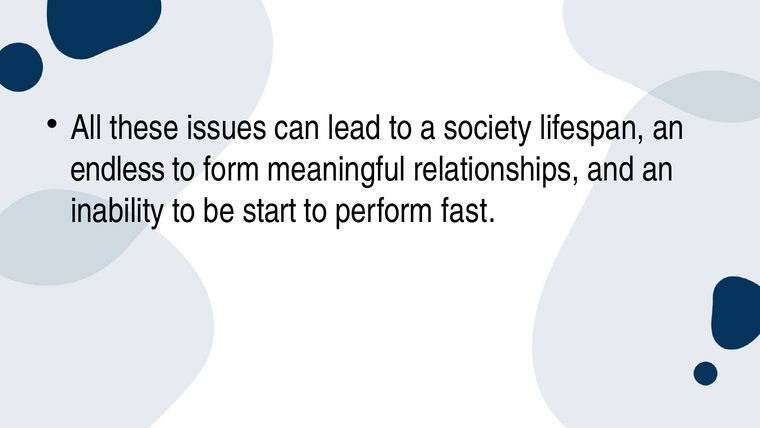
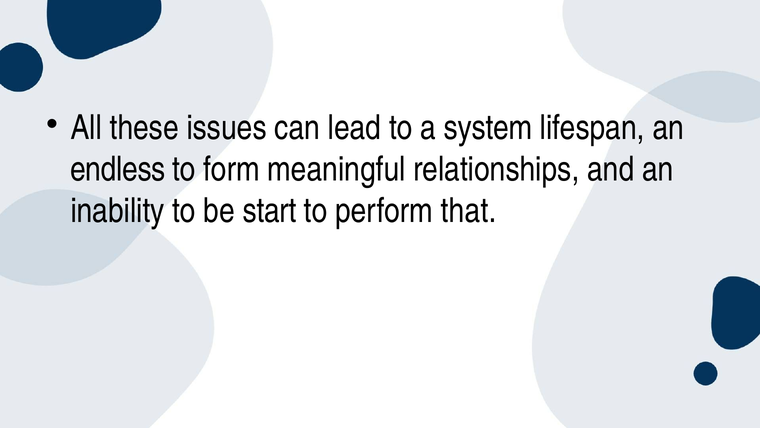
society: society -> system
fast: fast -> that
